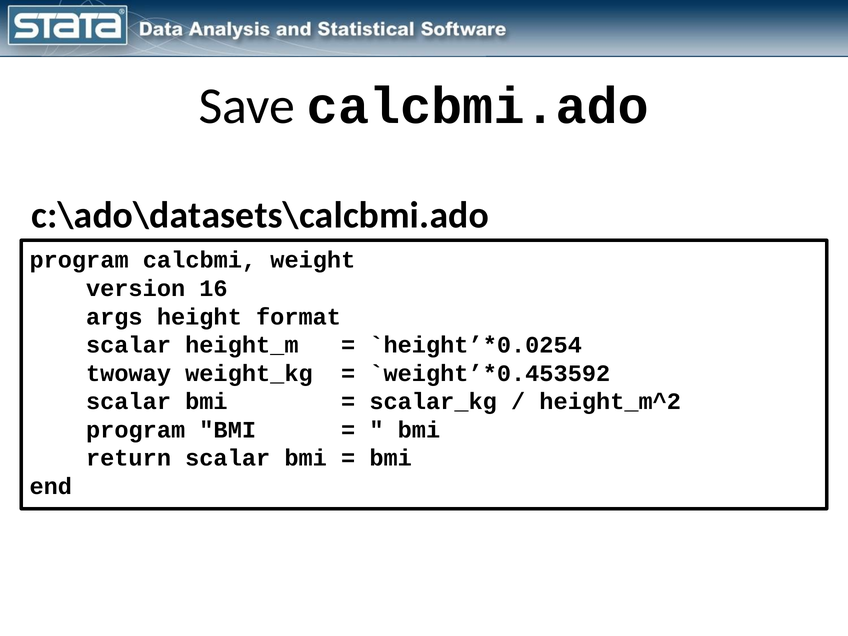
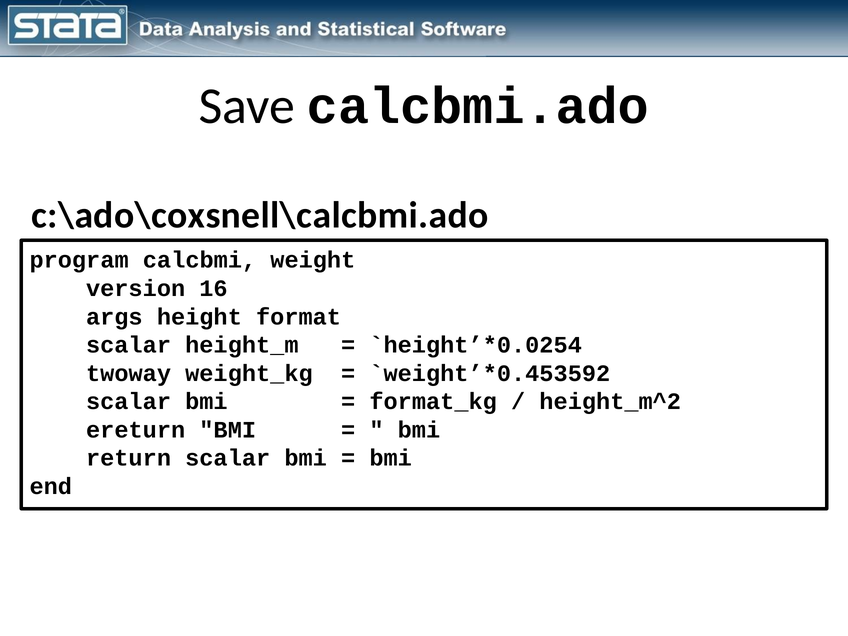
c:\ado\datasets\calcbmi.ado: c:\ado\datasets\calcbmi.ado -> c:\ado\coxsnell\calcbmi.ado
scalar_kg: scalar_kg -> format_kg
program at (136, 430): program -> ereturn
